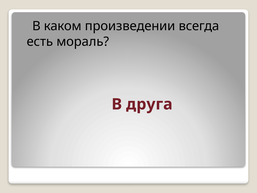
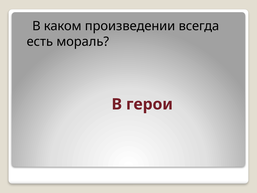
друга: друга -> герои
